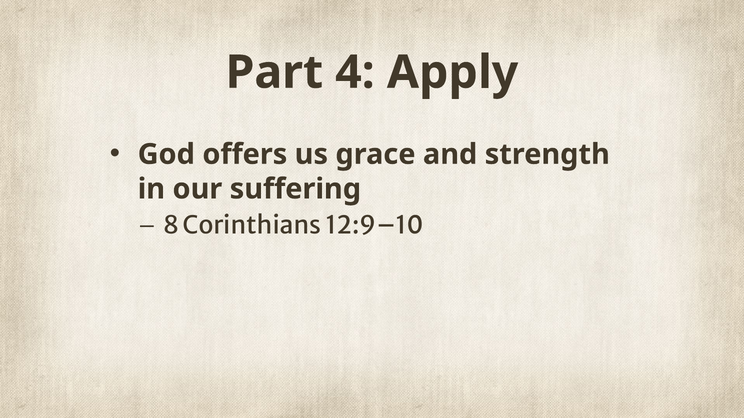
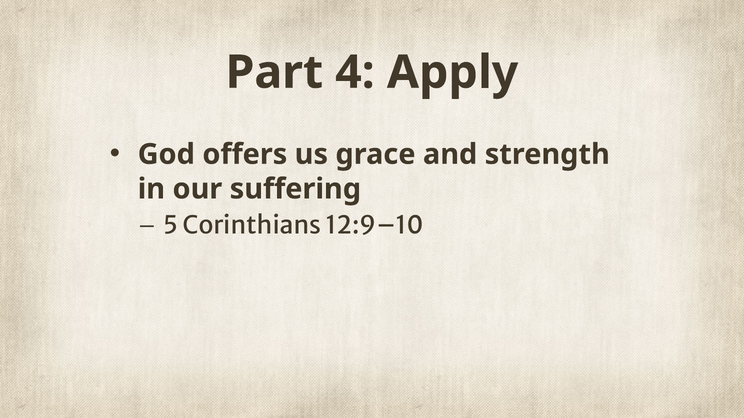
8: 8 -> 5
